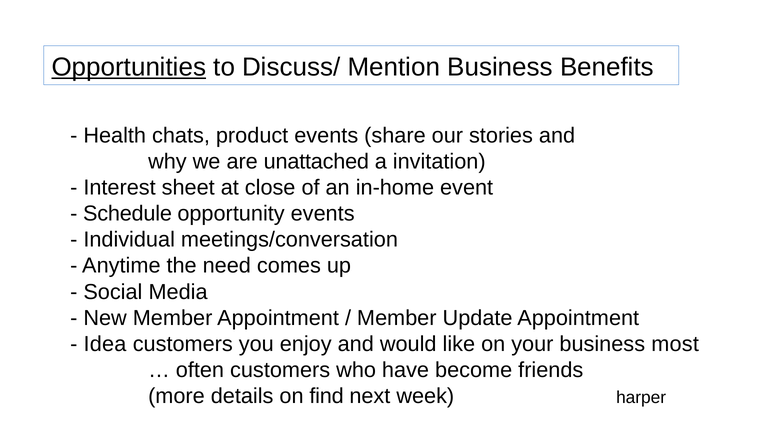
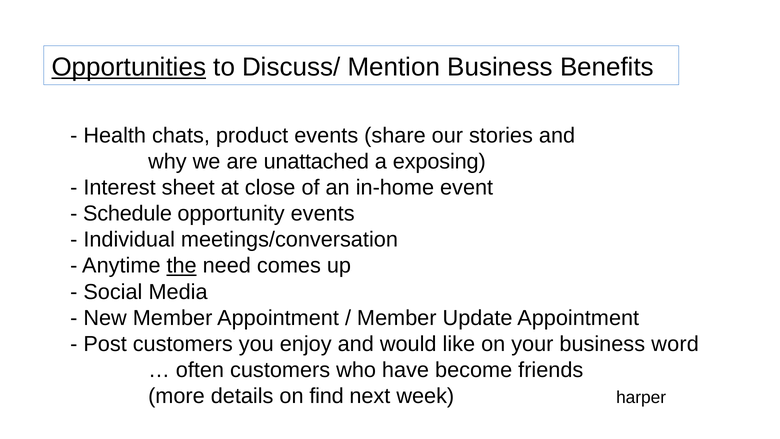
invitation: invitation -> exposing
the underline: none -> present
Idea: Idea -> Post
most: most -> word
